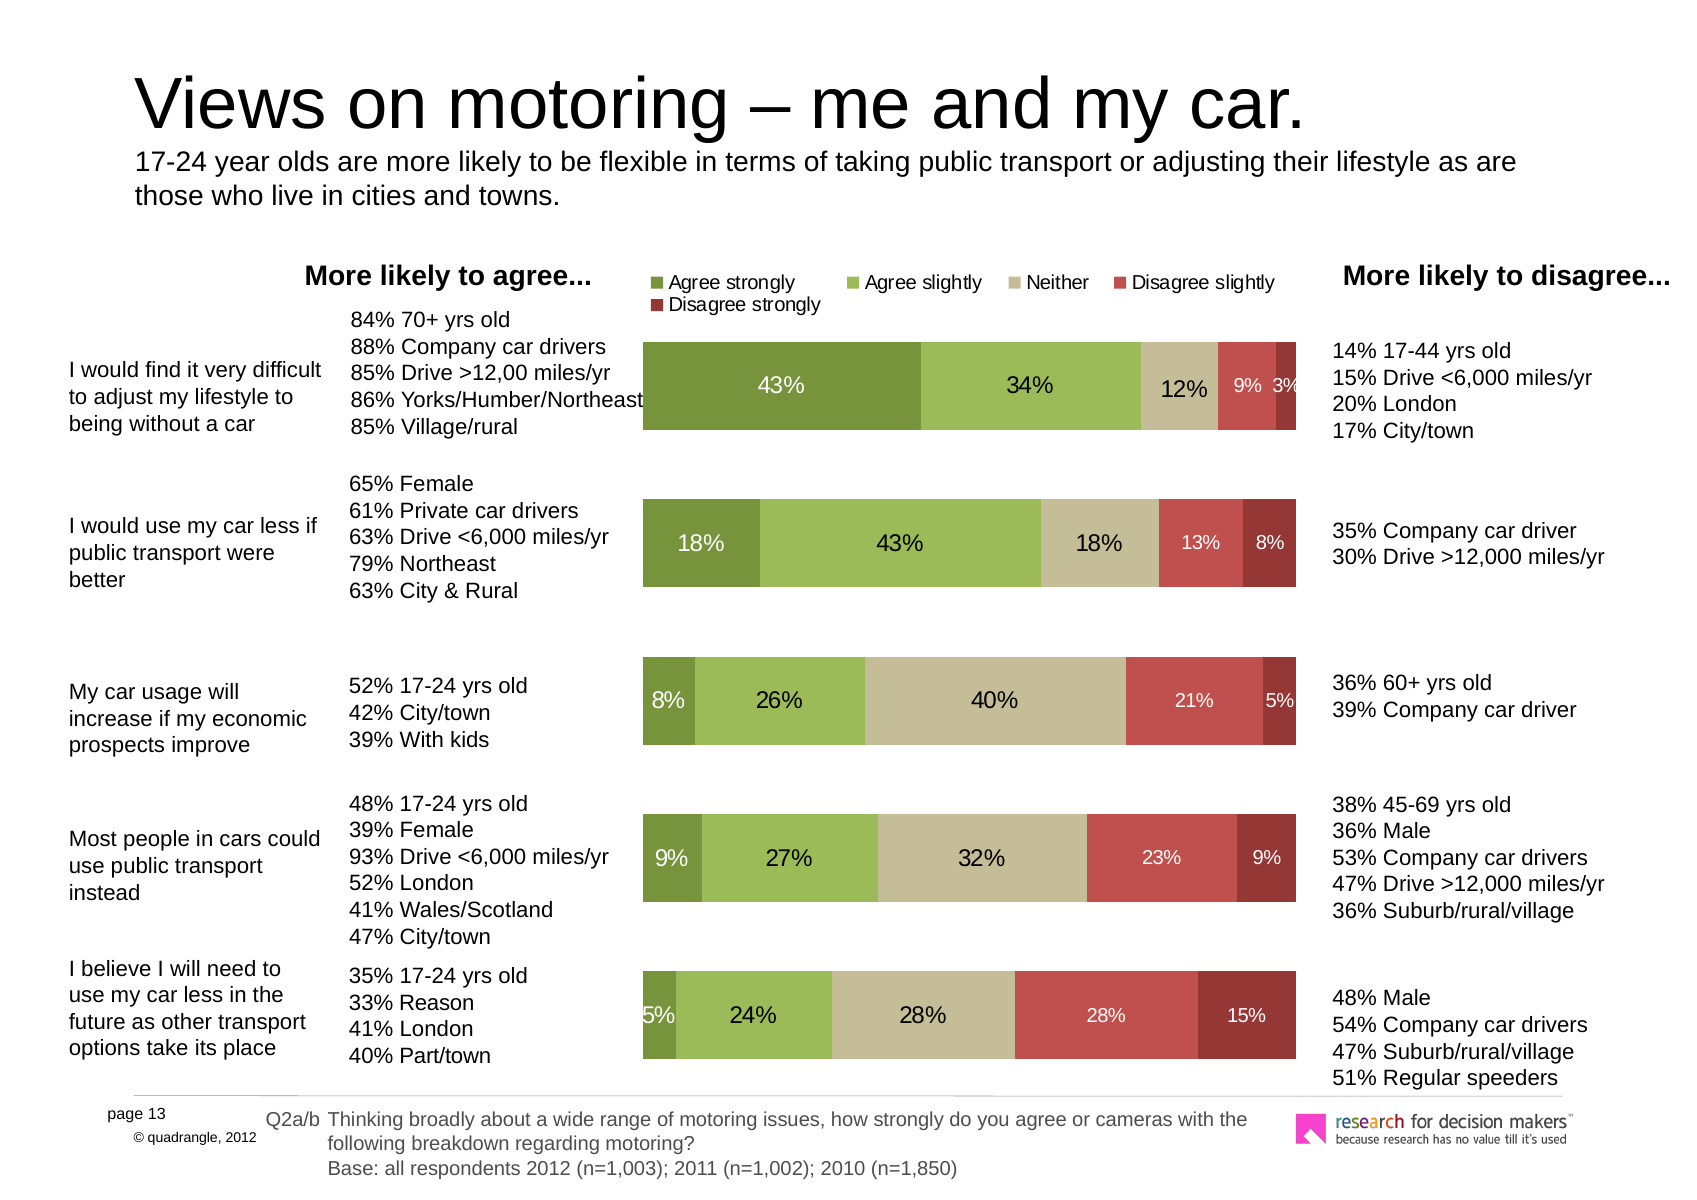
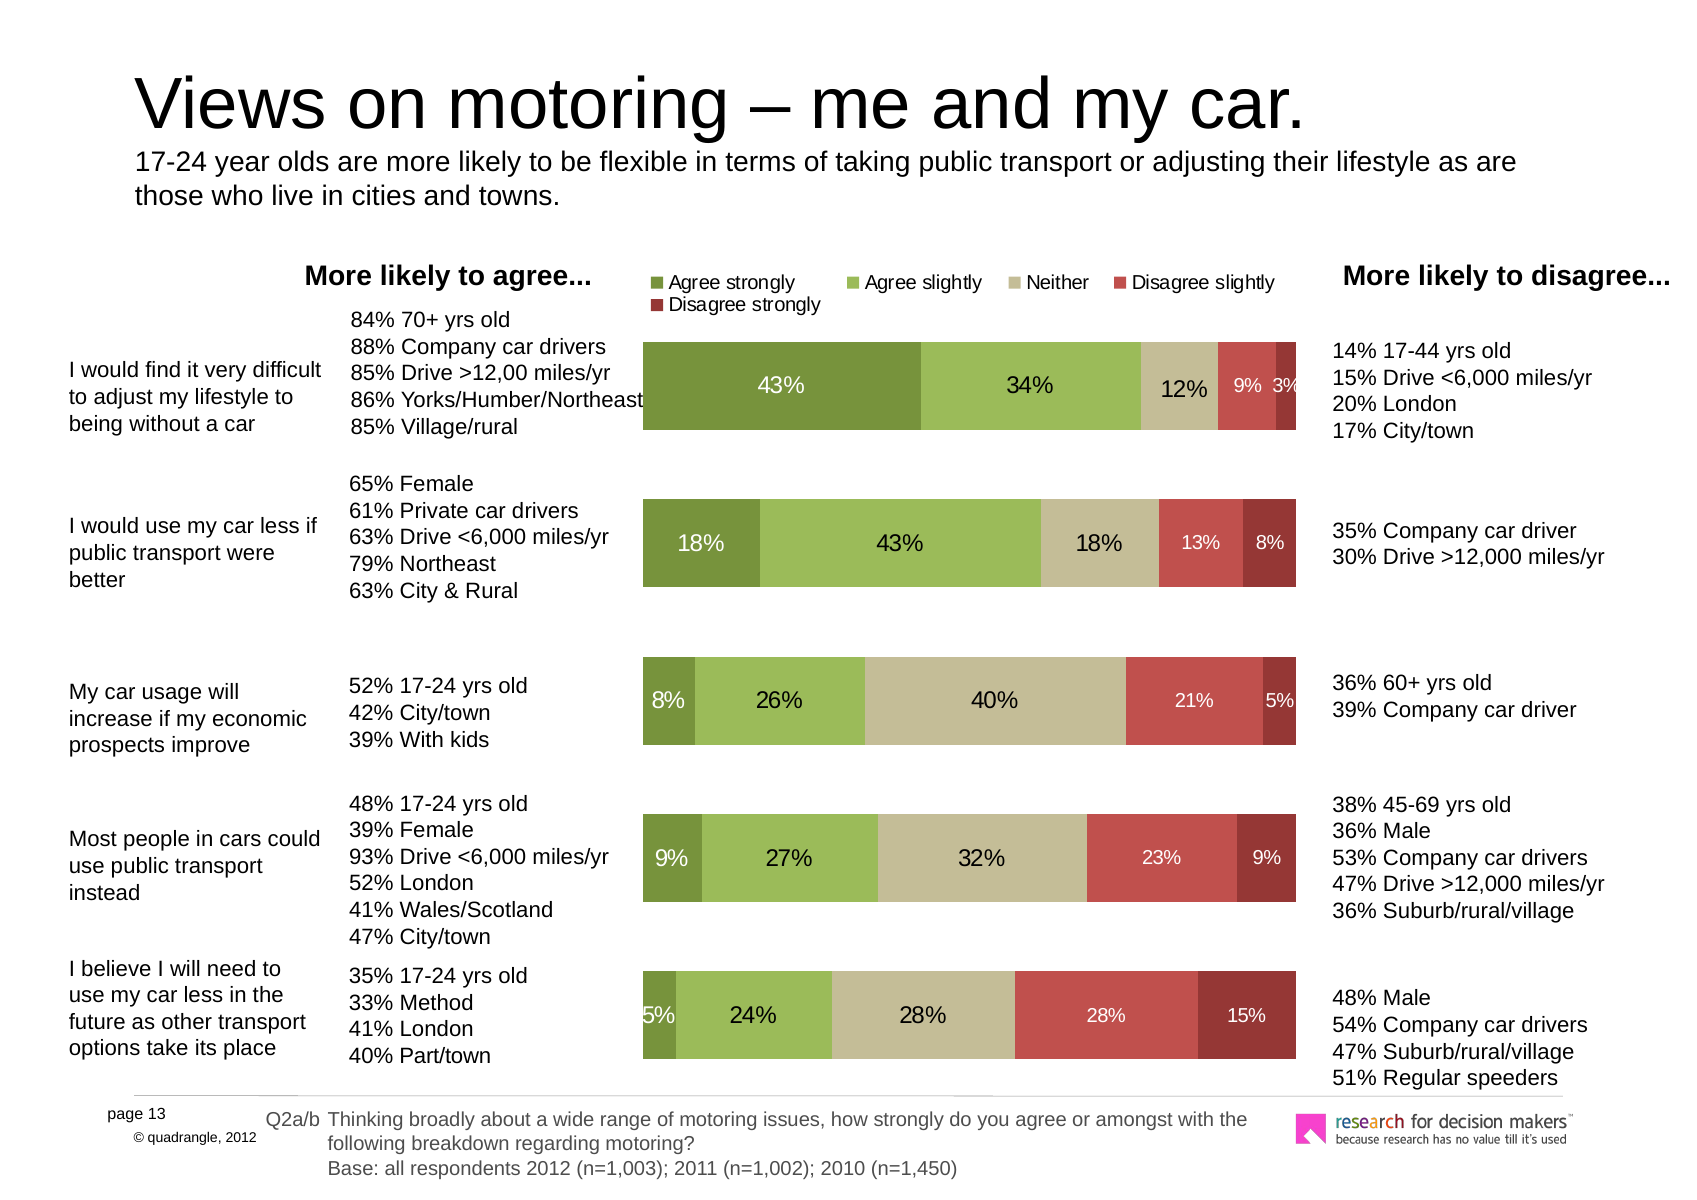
Reason: Reason -> Method
cameras: cameras -> amongst
n=1,850: n=1,850 -> n=1,450
